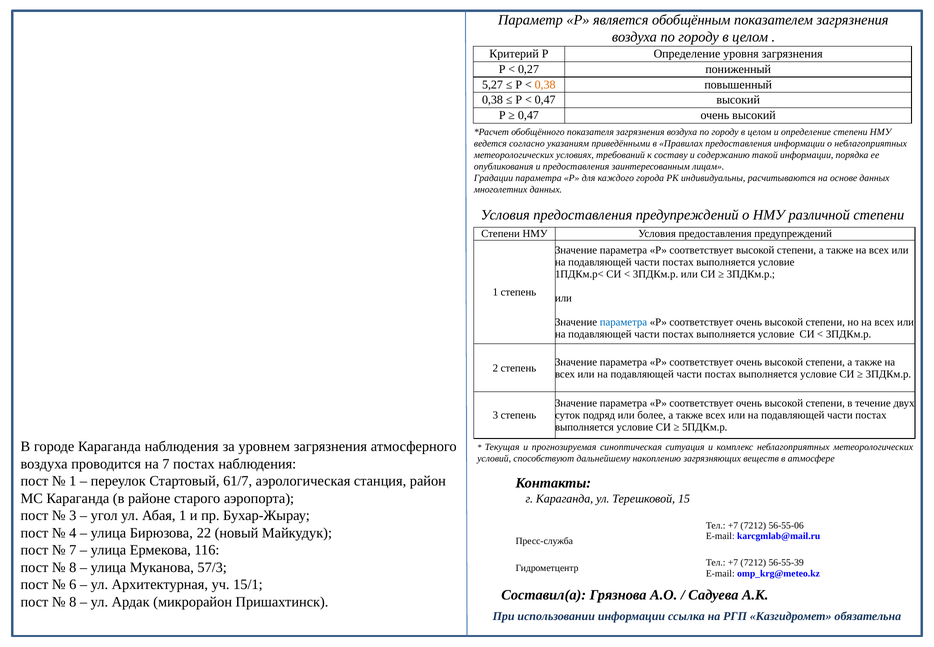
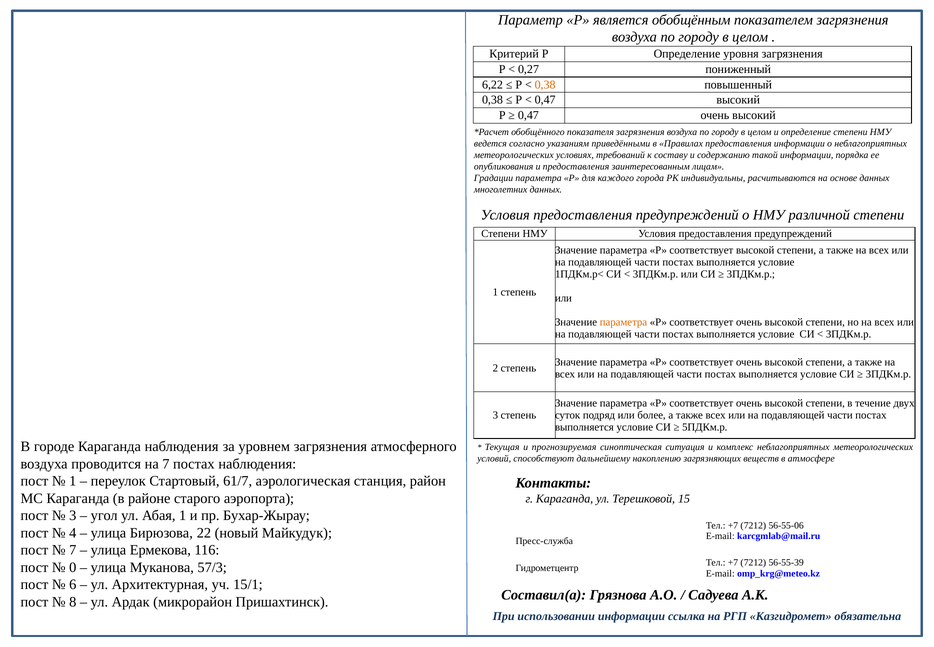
5,27: 5,27 -> 6,22
параметра at (623, 322) colour: blue -> orange
8 at (73, 567): 8 -> 0
